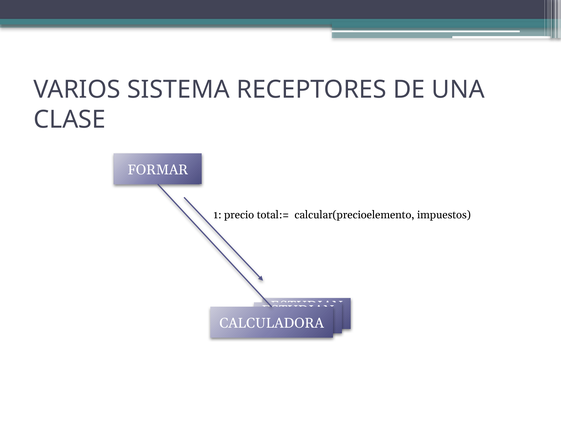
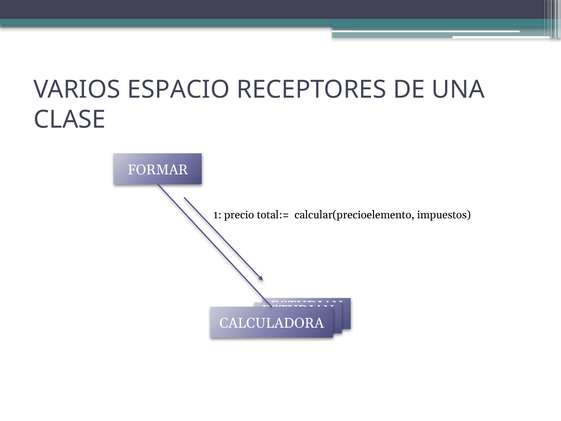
SISTEMA: SISTEMA -> ESPACIO
